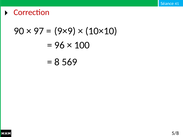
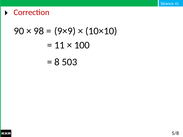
97: 97 -> 98
96: 96 -> 11
569: 569 -> 503
